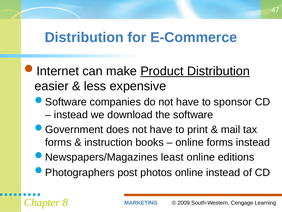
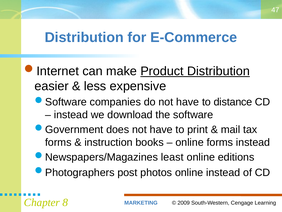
sponsor: sponsor -> distance
